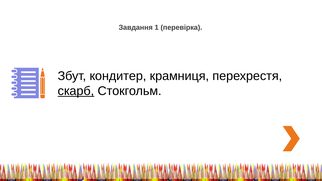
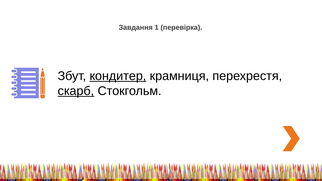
кондитер underline: none -> present
